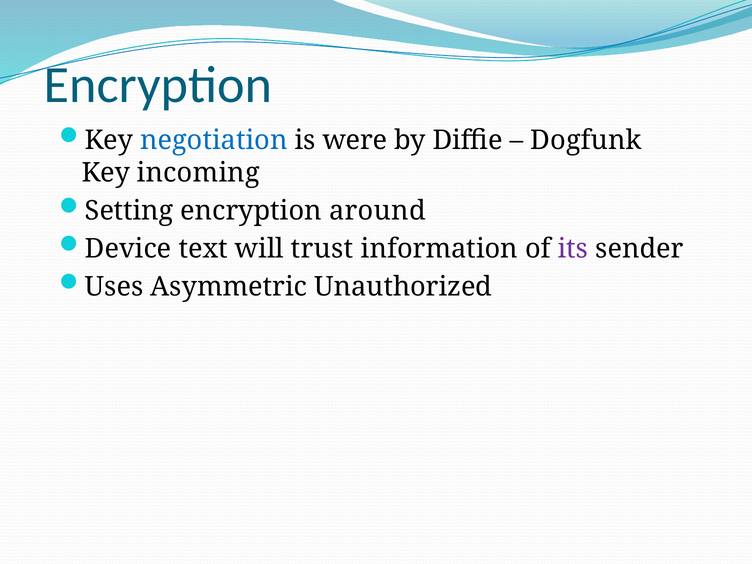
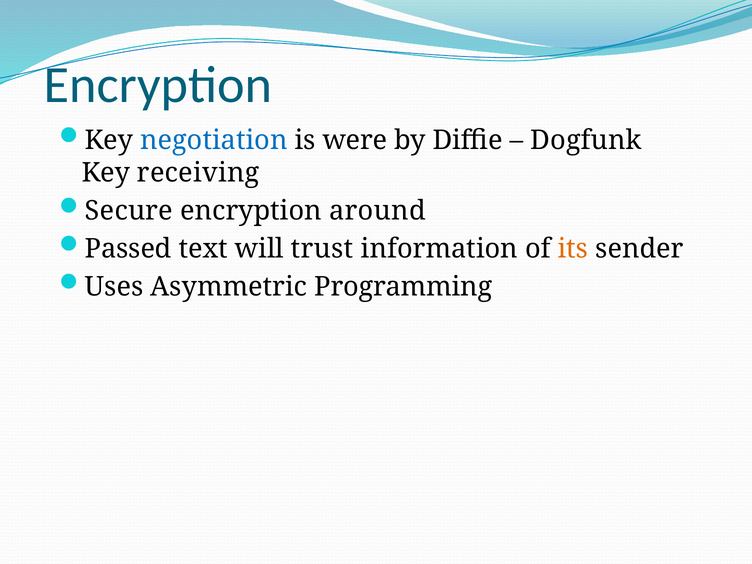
incoming: incoming -> receiving
Setting: Setting -> Secure
Device: Device -> Passed
its colour: purple -> orange
Unauthorized: Unauthorized -> Programming
